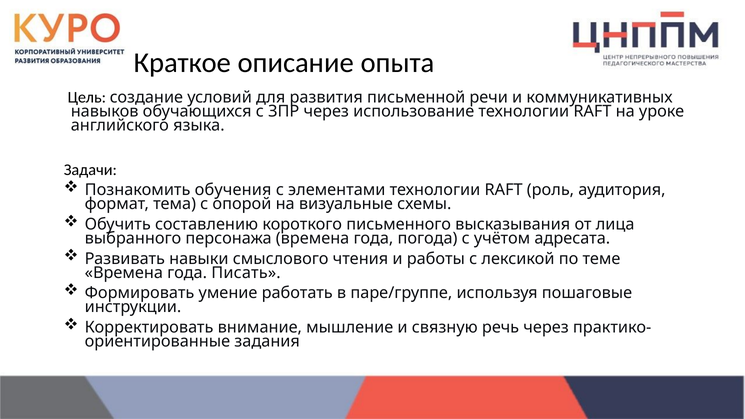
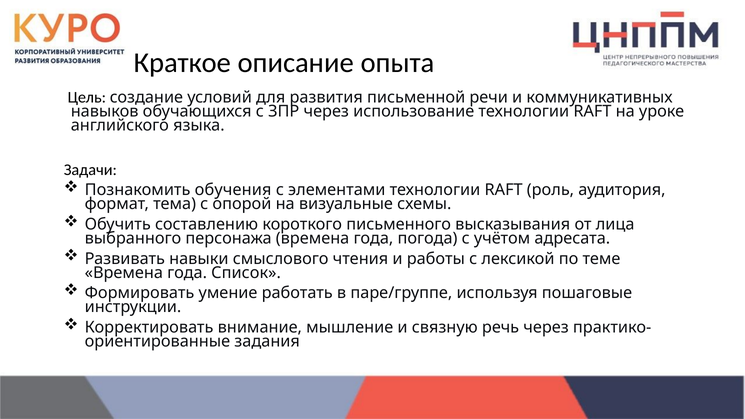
Писать: Писать -> Список
